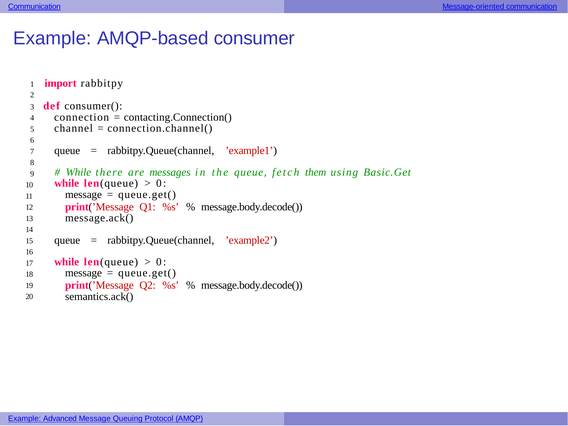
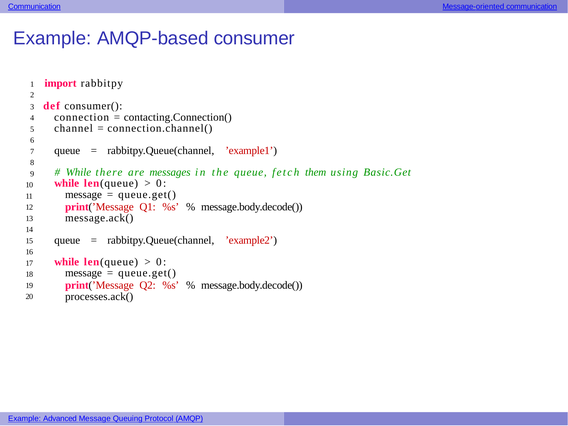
semantics.ack(: semantics.ack( -> processes.ack(
